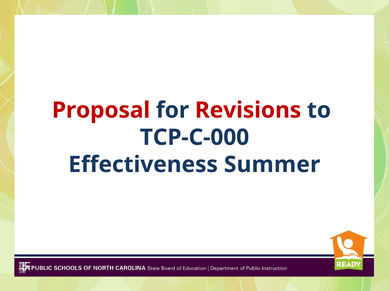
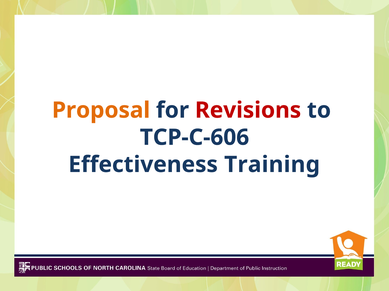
Proposal colour: red -> orange
TCP-C-000: TCP-C-000 -> TCP-C-606
Summer: Summer -> Training
